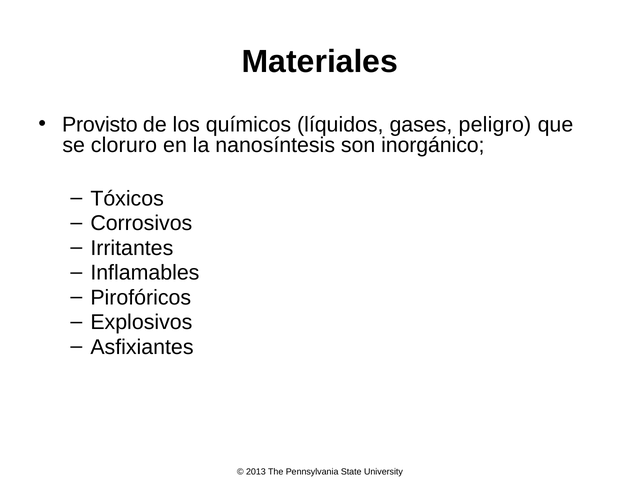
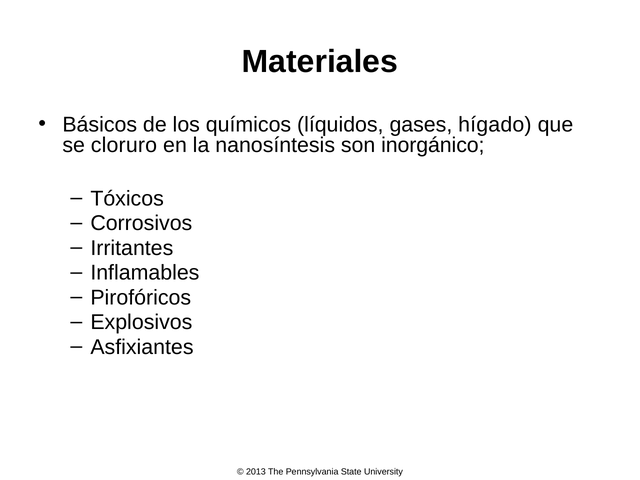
Provisto: Provisto -> Básicos
peligro: peligro -> hígado
